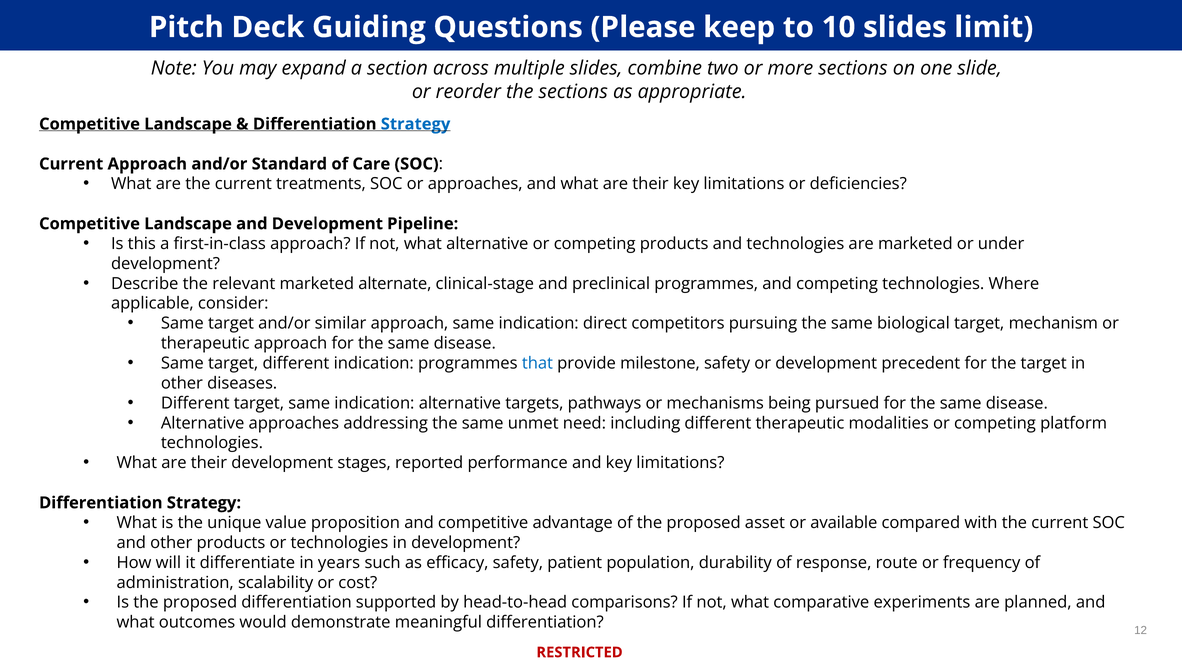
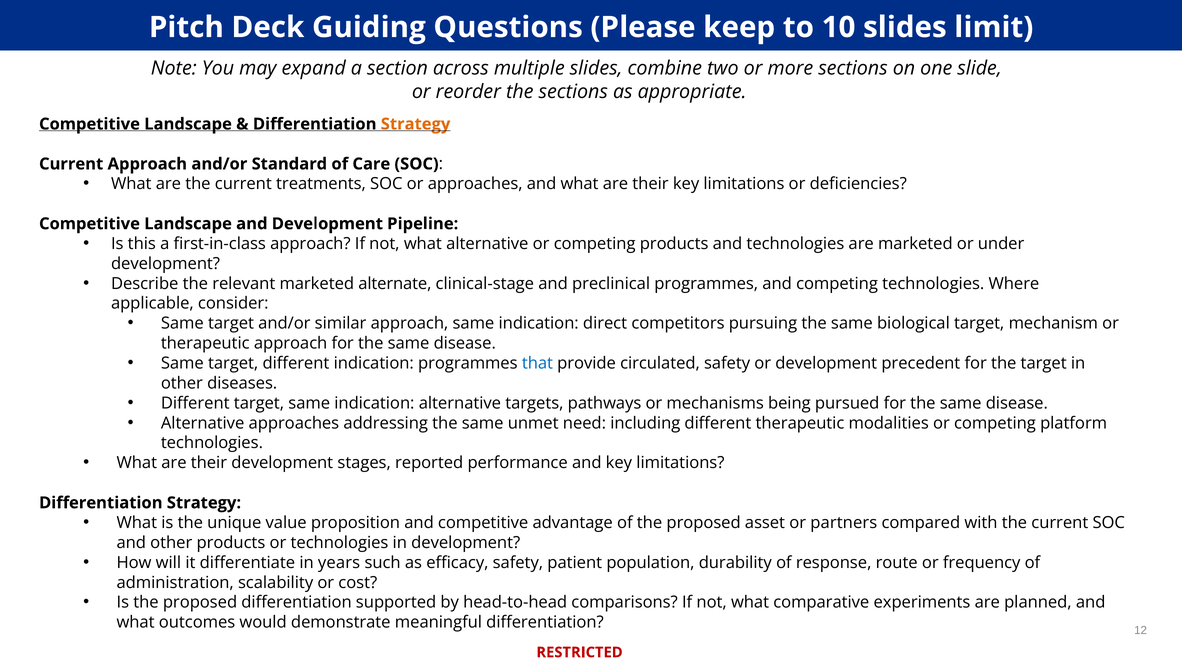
Strategy at (416, 124) colour: blue -> orange
milestone: milestone -> circulated
available: available -> partners
